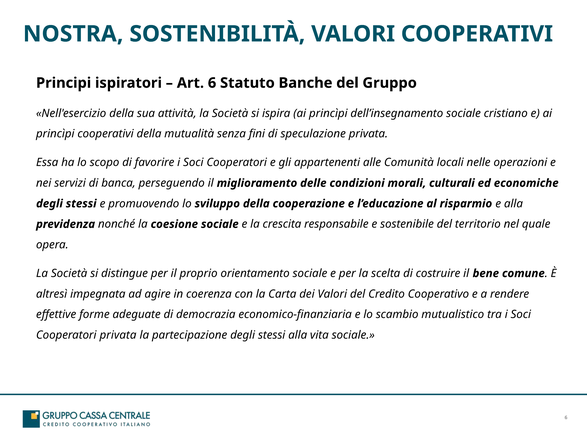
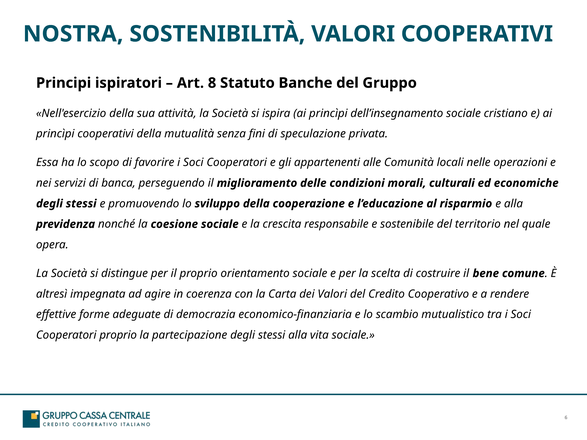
Art 6: 6 -> 8
Cooperatori privata: privata -> proprio
